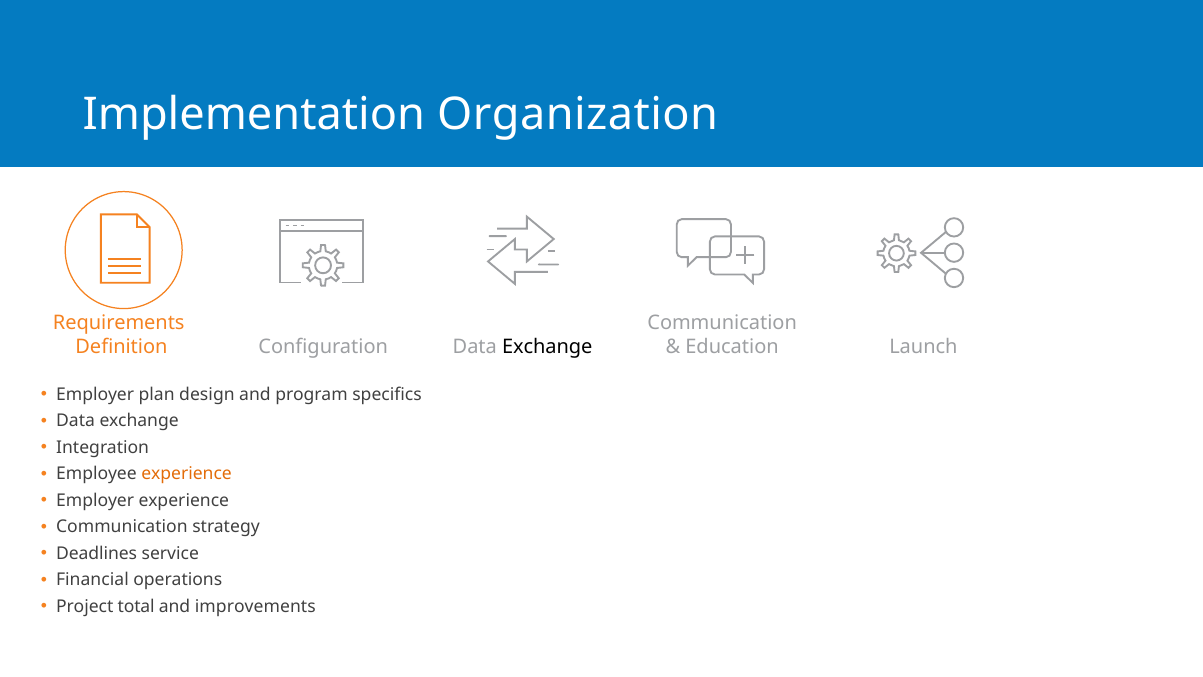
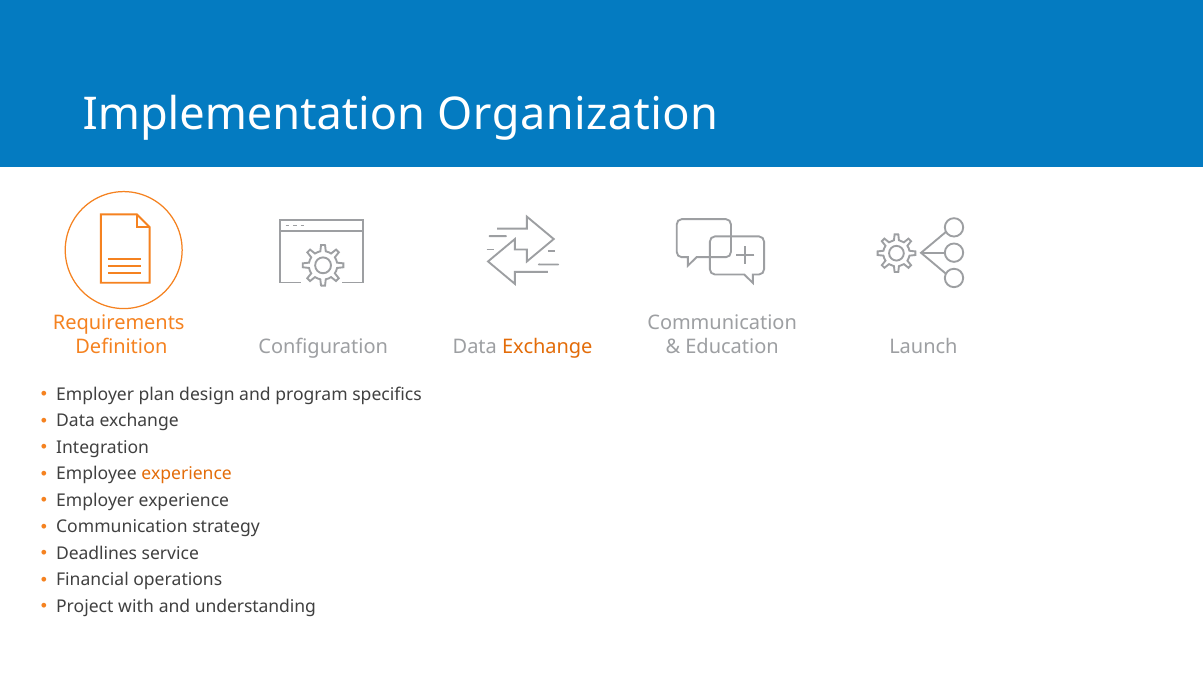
Exchange at (547, 347) colour: black -> orange
total: total -> with
improvements: improvements -> understanding
